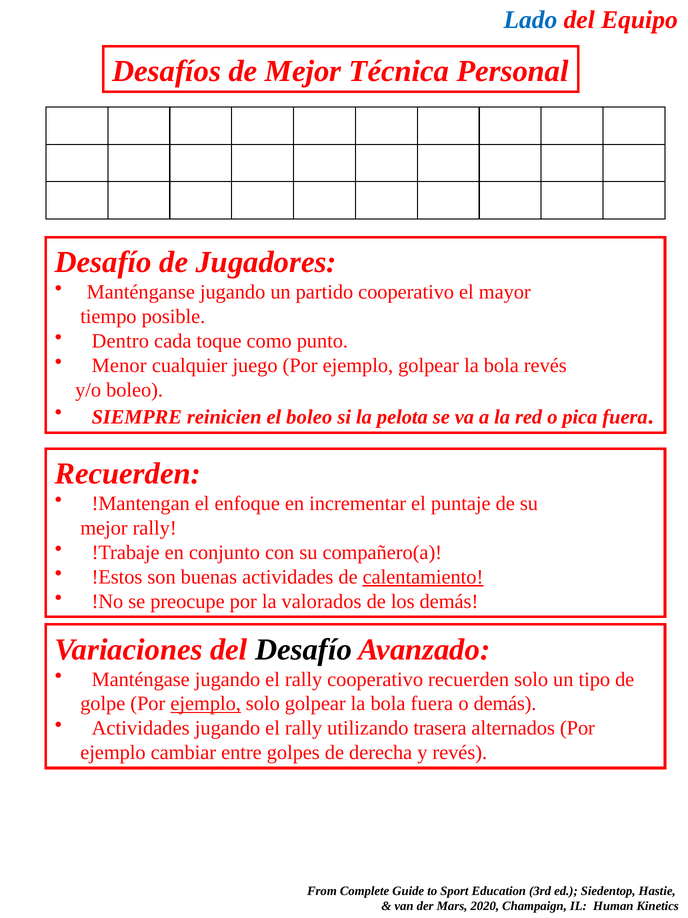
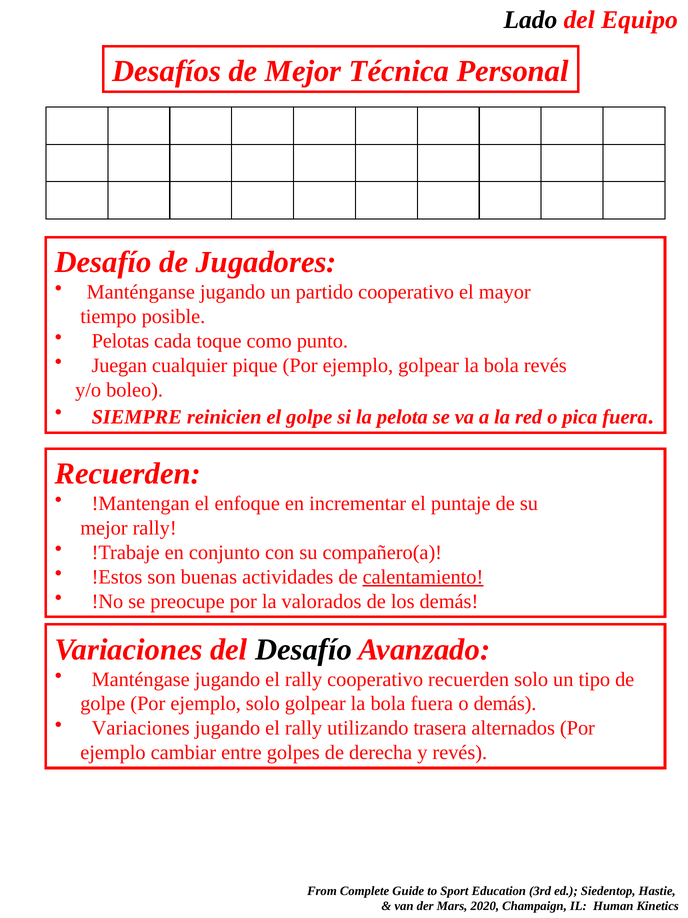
Lado colour: blue -> black
Dentro: Dentro -> Pelotas
Menor: Menor -> Juegan
juego: juego -> pique
el boleo: boleo -> golpe
ejemplo at (206, 703) underline: present -> none
Actividades at (141, 728): Actividades -> Variaciones
